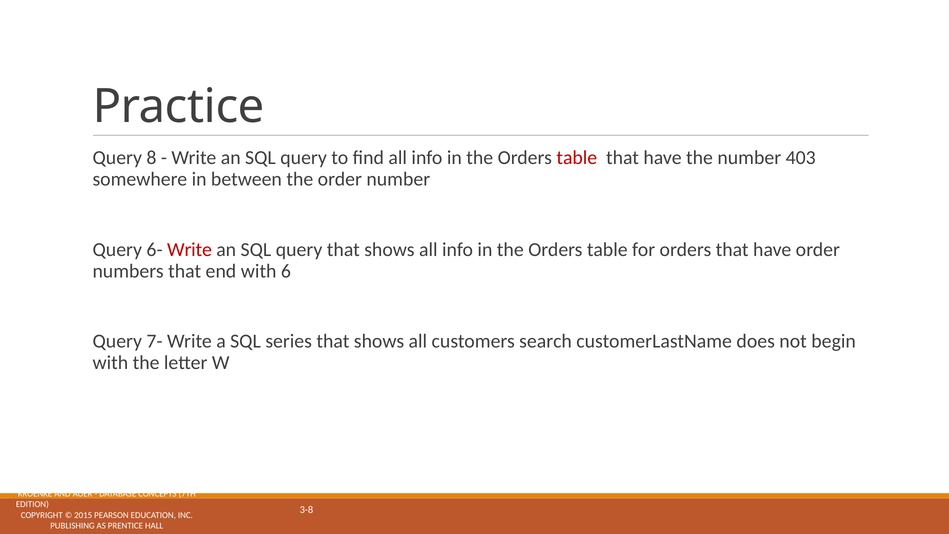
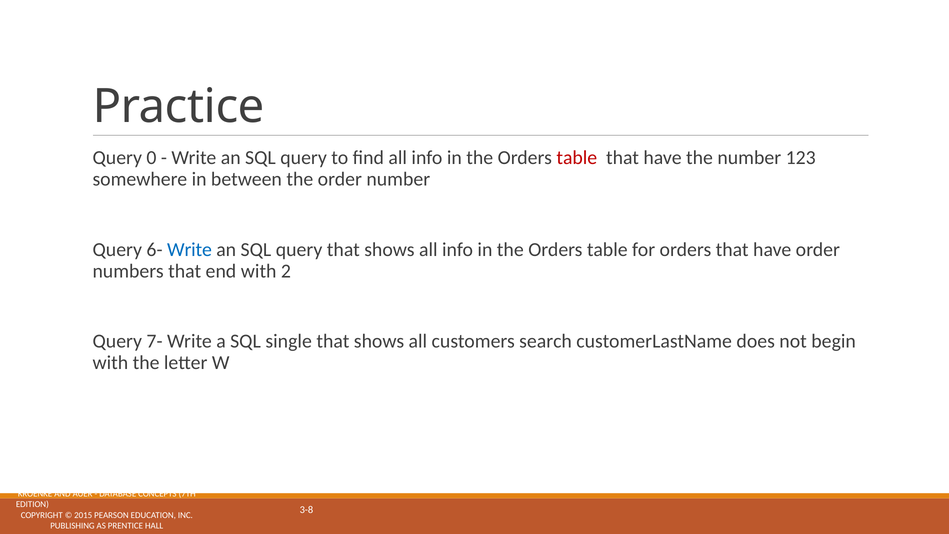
8: 8 -> 0
403: 403 -> 123
Write at (189, 250) colour: red -> blue
6: 6 -> 2
series: series -> single
